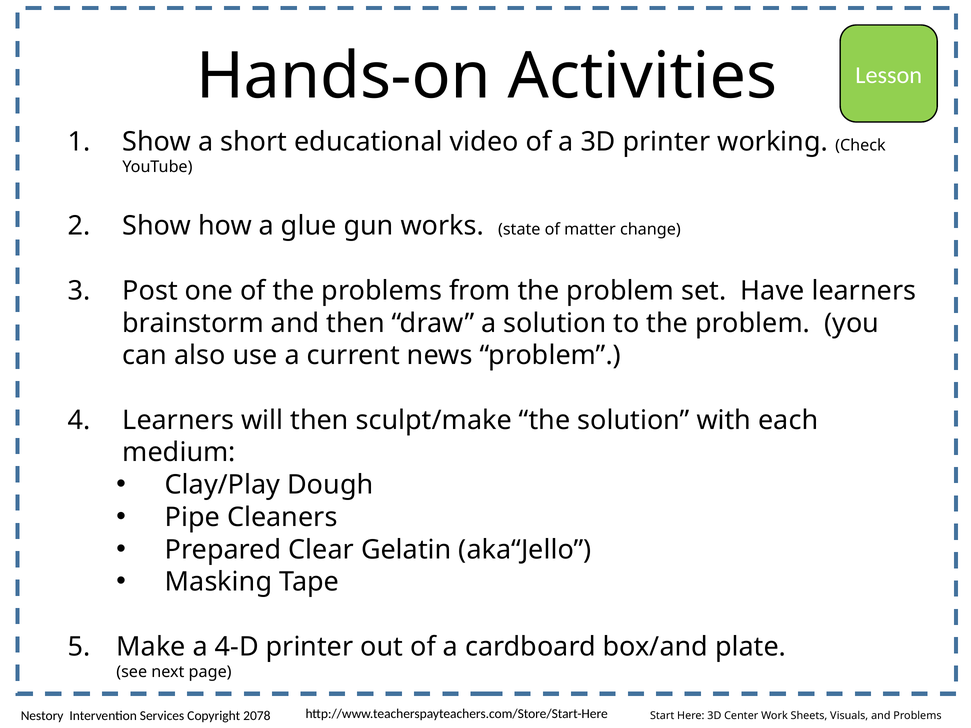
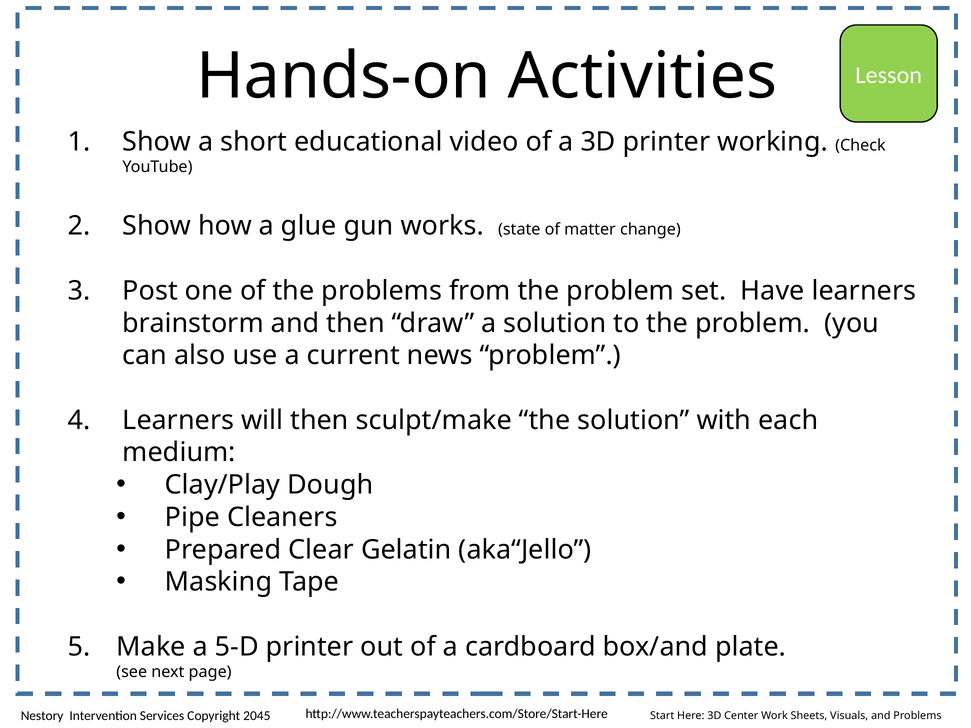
4-D: 4-D -> 5-D
2078: 2078 -> 2045
